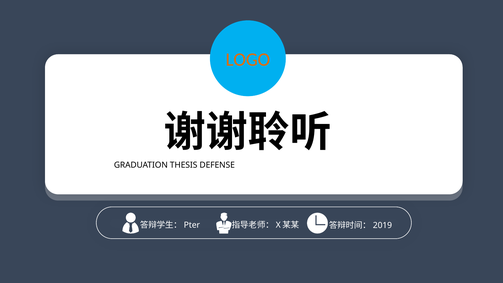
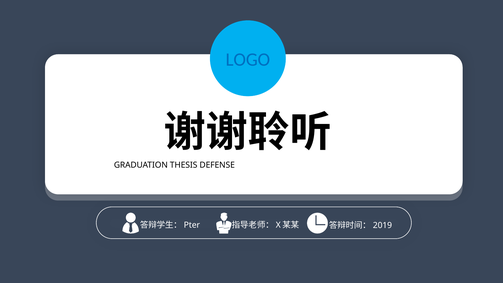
LOGO colour: orange -> blue
